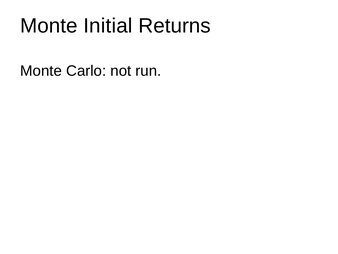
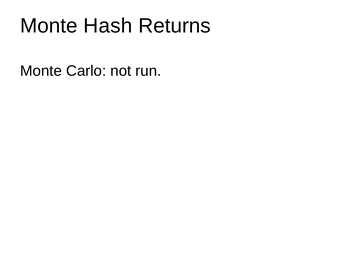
Initial: Initial -> Hash
